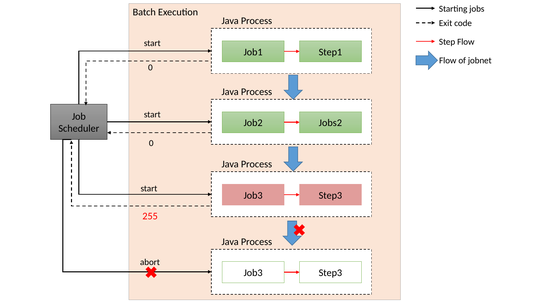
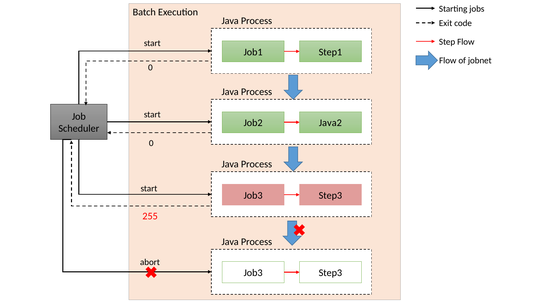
Jobs2: Jobs2 -> Java2
